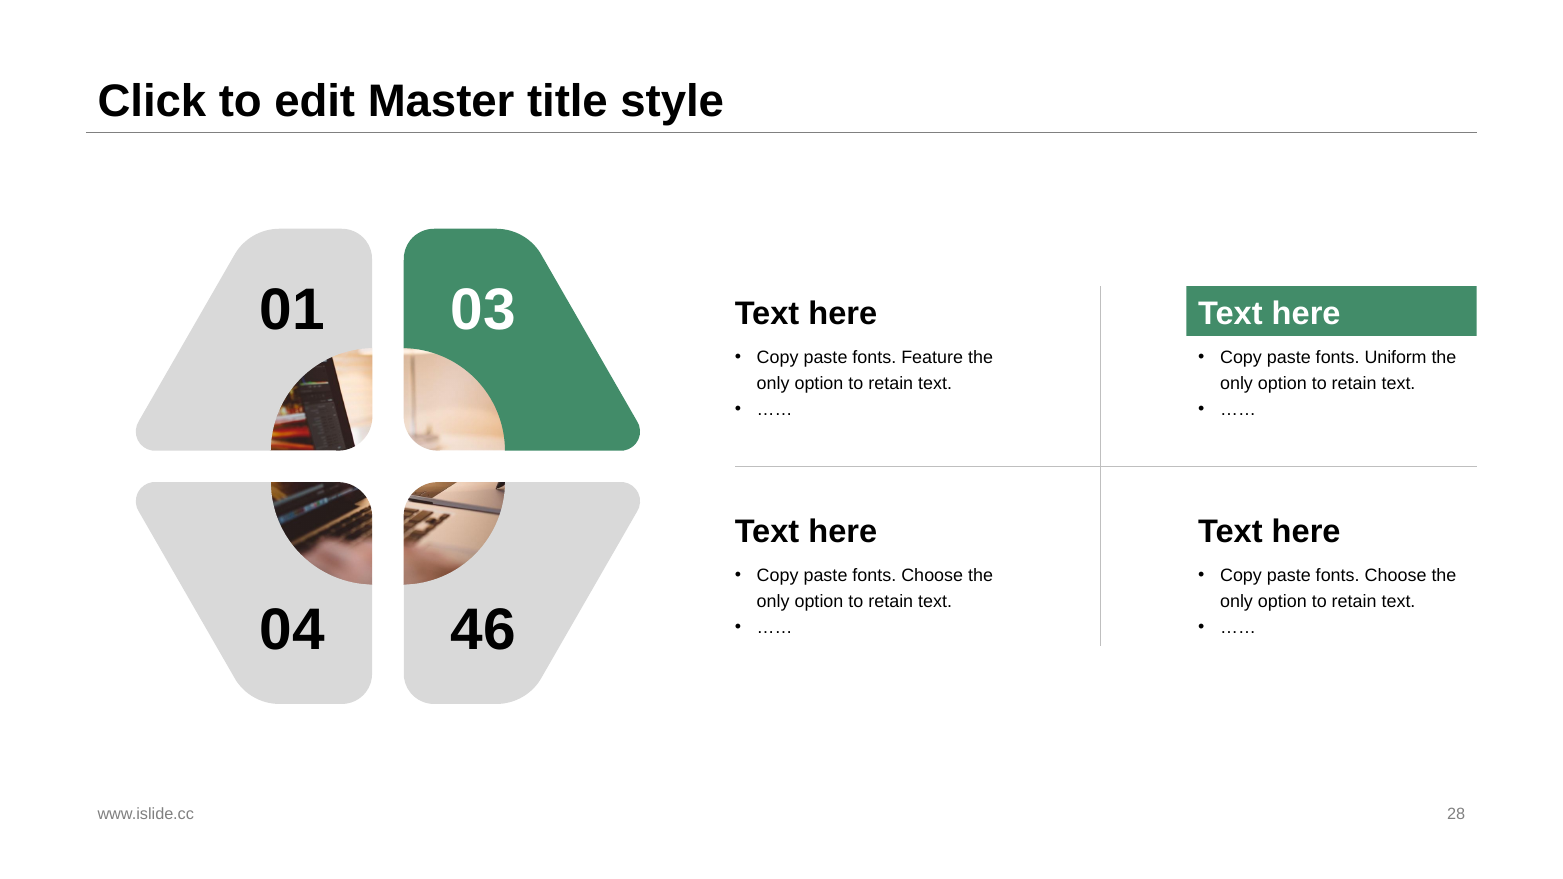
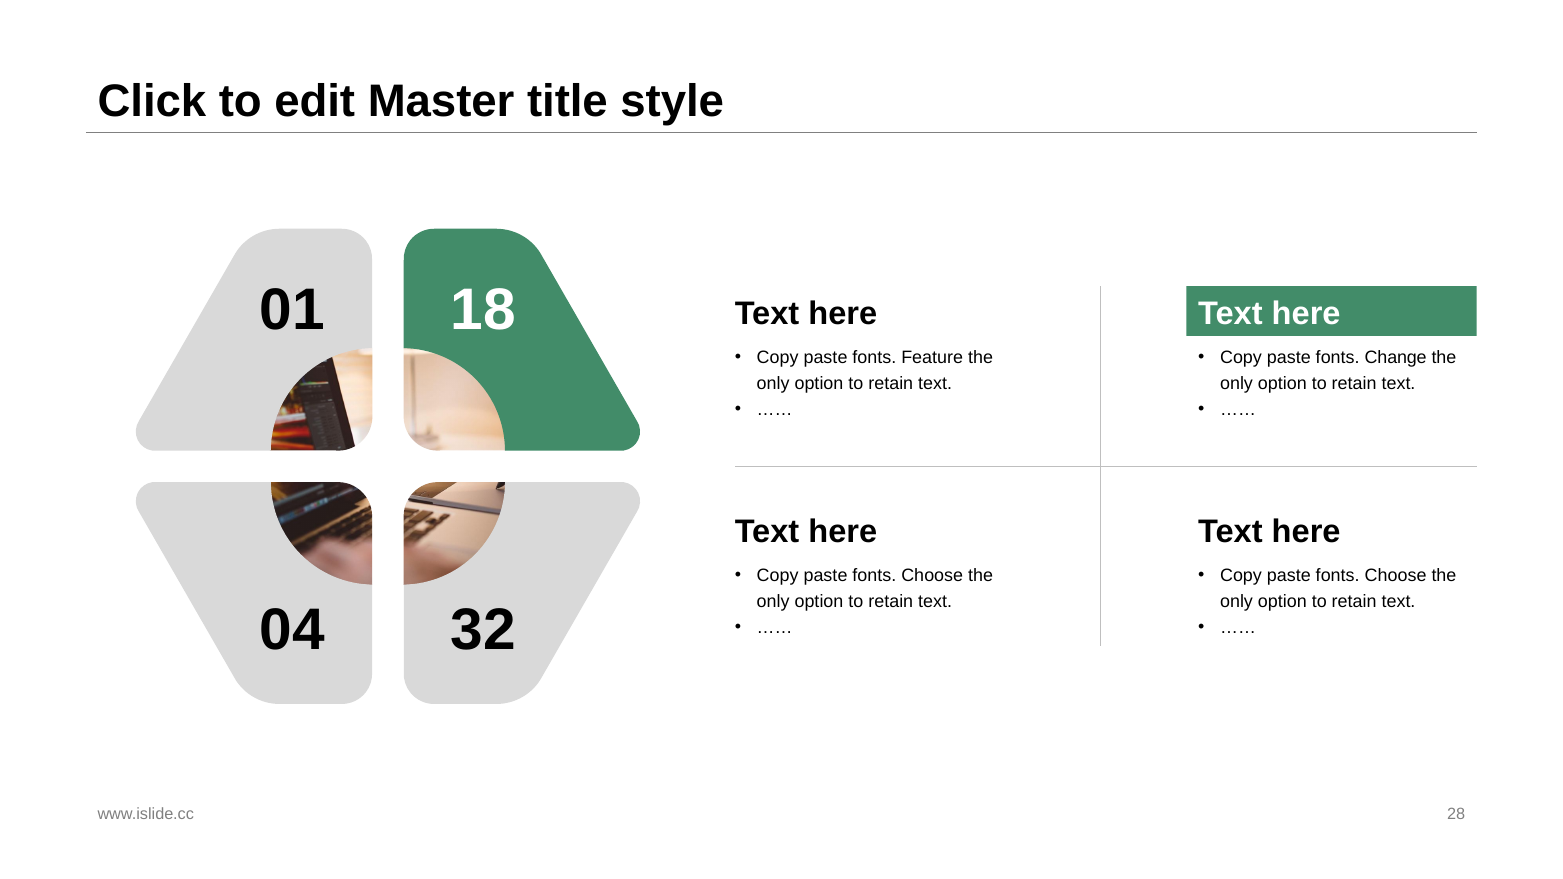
03: 03 -> 18
Uniform: Uniform -> Change
46: 46 -> 32
